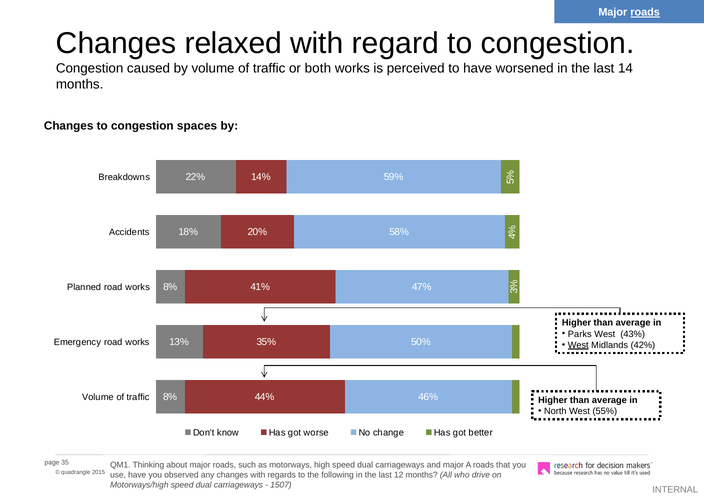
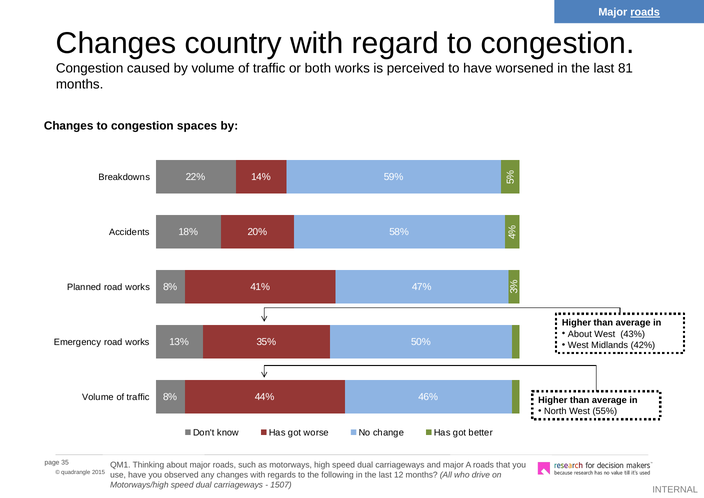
relaxed: relaxed -> country
14: 14 -> 81
Parks at (580, 334): Parks -> About
West at (578, 345) underline: present -> none
